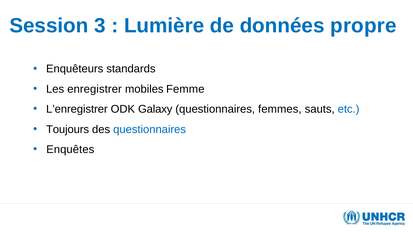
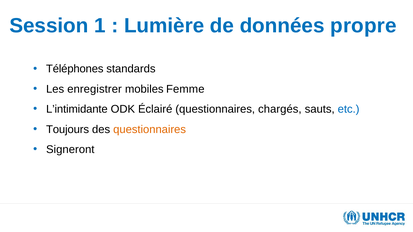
3: 3 -> 1
Enquêteurs: Enquêteurs -> Téléphones
L’enregistrer: L’enregistrer -> L’intimidante
Galaxy: Galaxy -> Éclairé
femmes: femmes -> chargés
questionnaires at (150, 130) colour: blue -> orange
Enquêtes: Enquêtes -> Signeront
